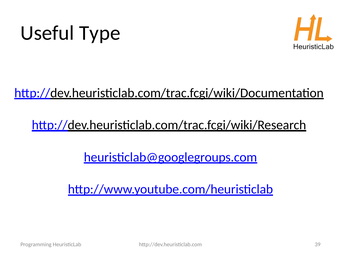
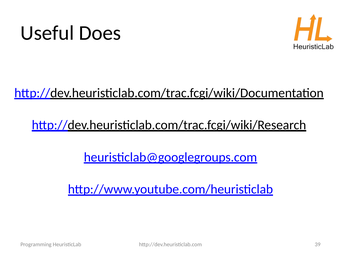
Type: Type -> Does
